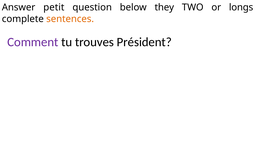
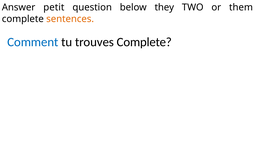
longs: longs -> them
Comment colour: purple -> blue
trouves Président: Président -> Complete
